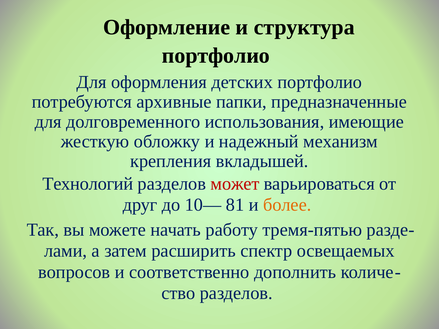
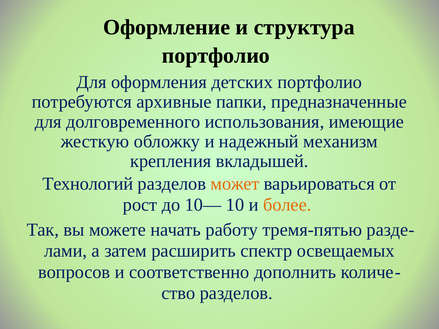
может colour: red -> orange
друг: друг -> рост
81: 81 -> 10
